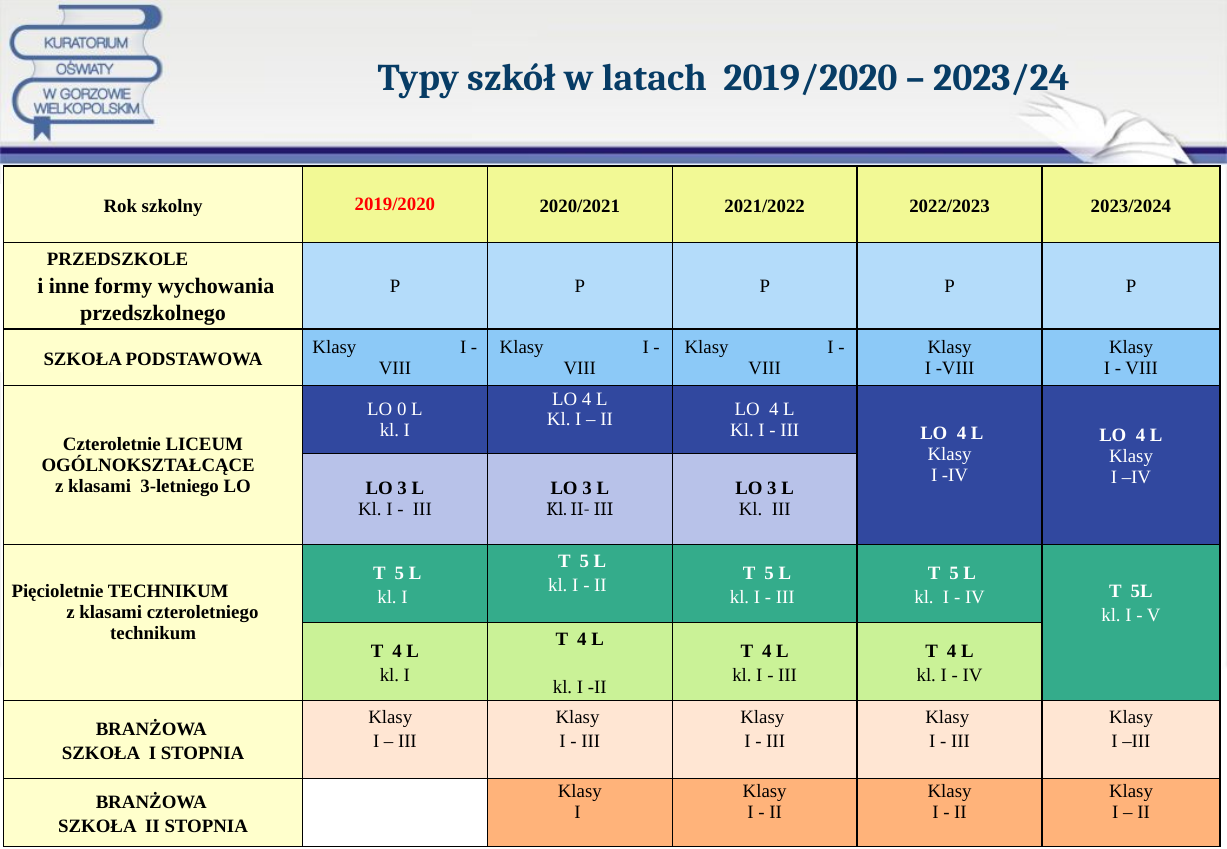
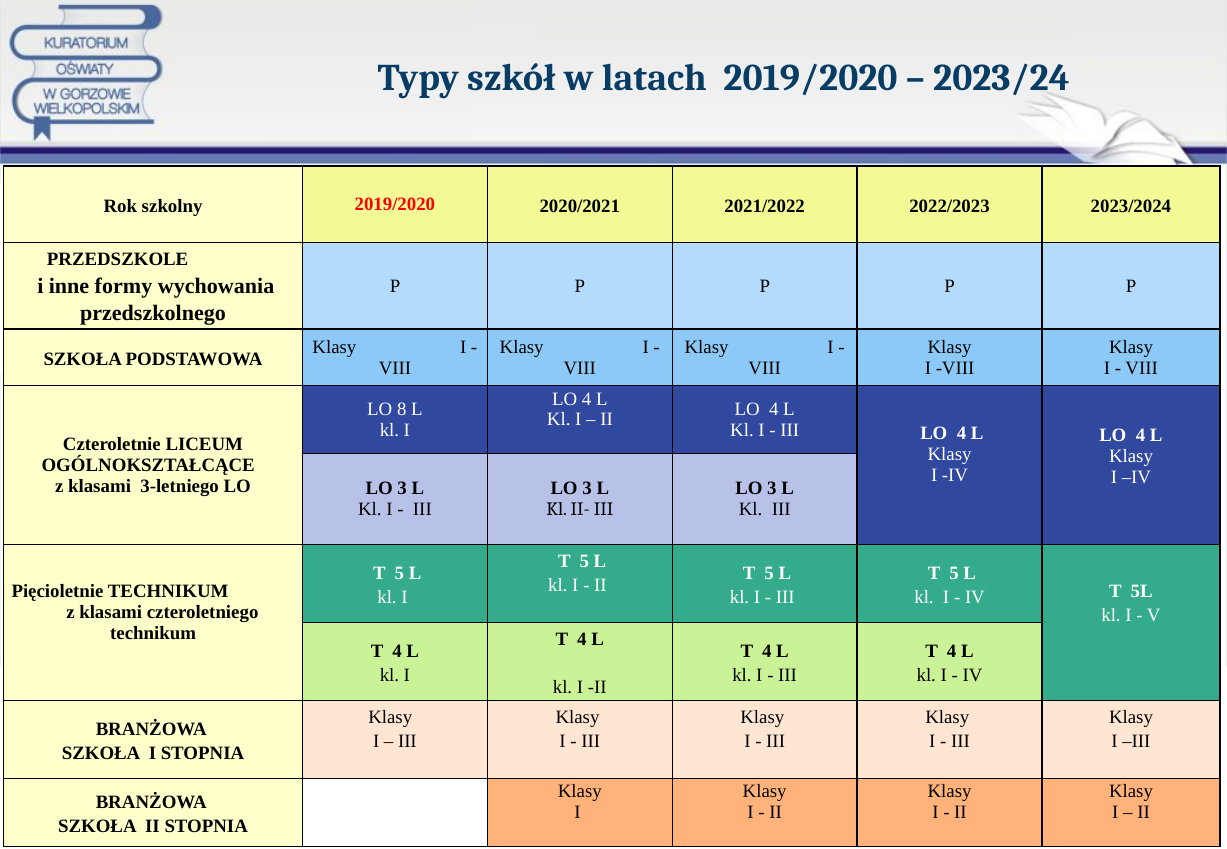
0: 0 -> 8
